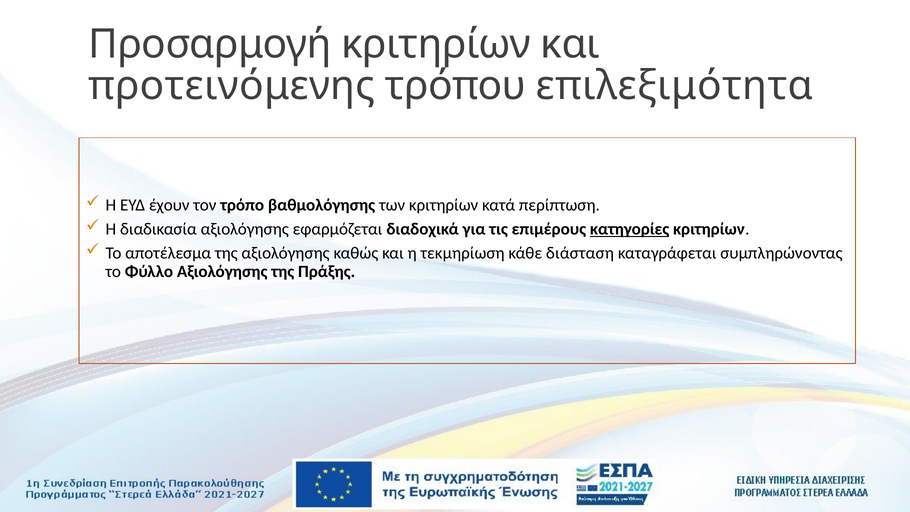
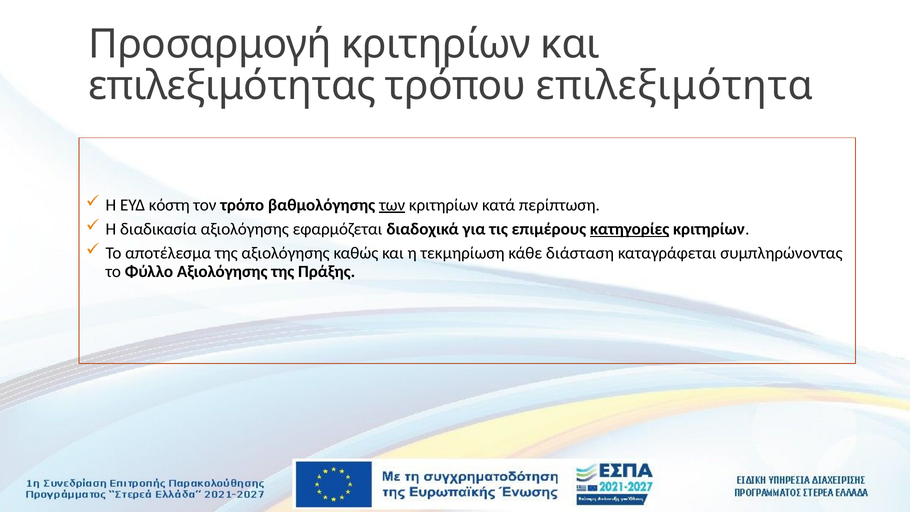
προτεινόμενης: προτεινόμενης -> επιλεξιμότητας
έχουν: έχουν -> κόστη
των underline: none -> present
